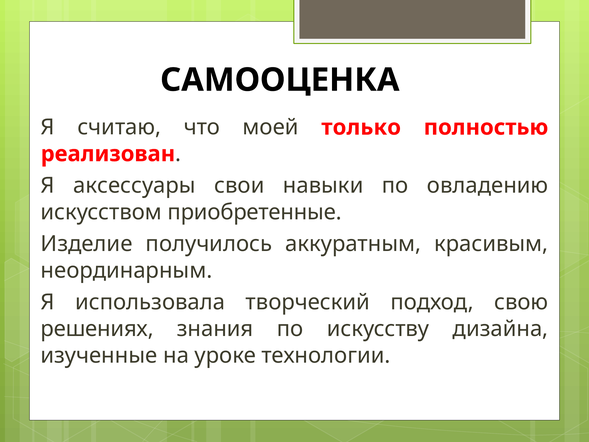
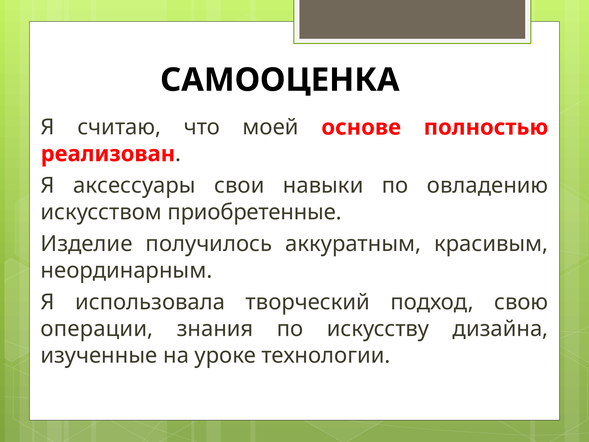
только: только -> основе
решениях: решениях -> операции
